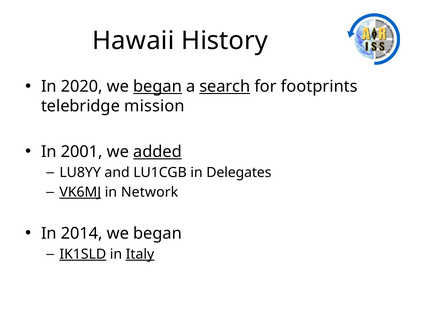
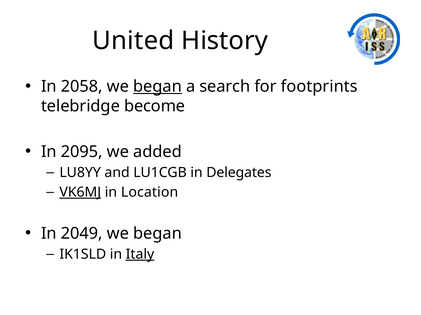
Hawaii: Hawaii -> United
2020: 2020 -> 2058
search underline: present -> none
mission: mission -> become
2001: 2001 -> 2095
added underline: present -> none
Network: Network -> Location
2014: 2014 -> 2049
IK1SLD underline: present -> none
